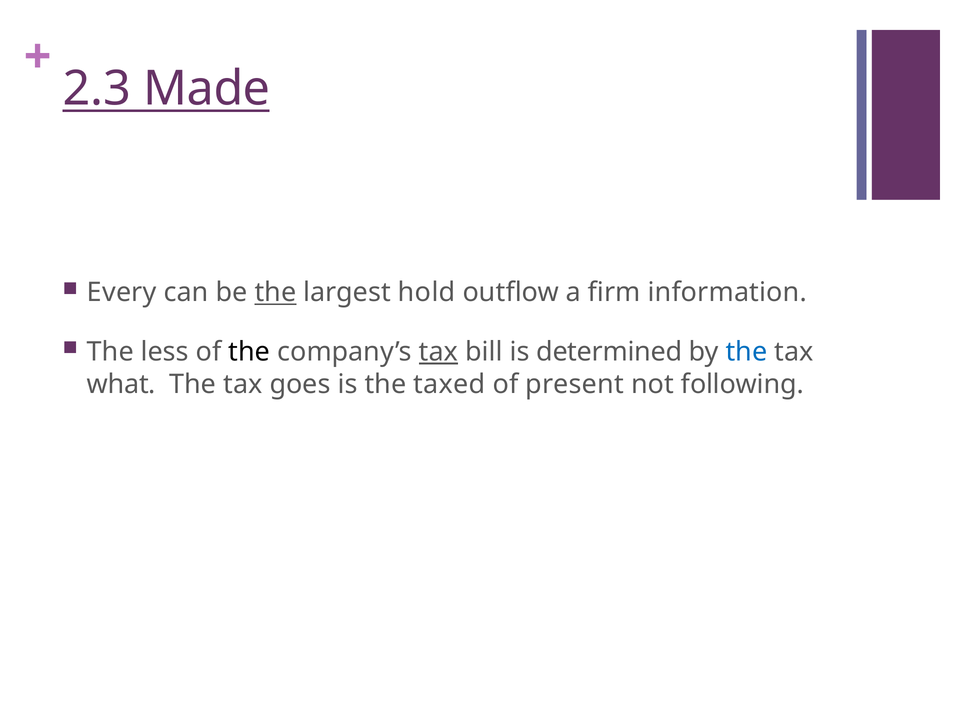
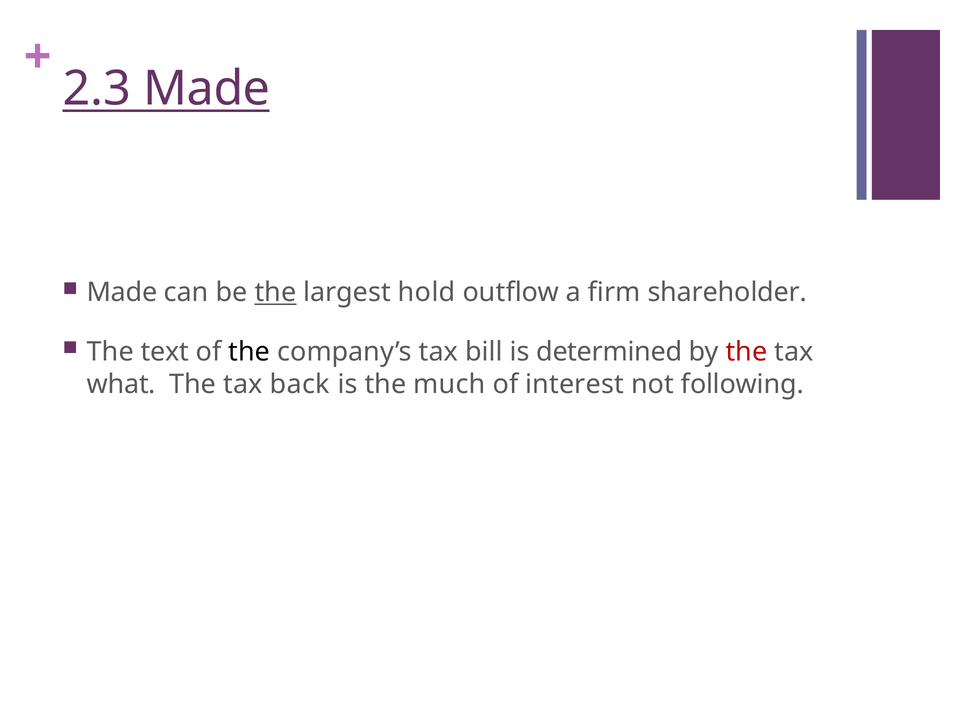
Every at (122, 293): Every -> Made
information: information -> shareholder
less: less -> text
tax at (439, 352) underline: present -> none
the at (747, 352) colour: blue -> red
goes: goes -> back
taxed: taxed -> much
present: present -> interest
